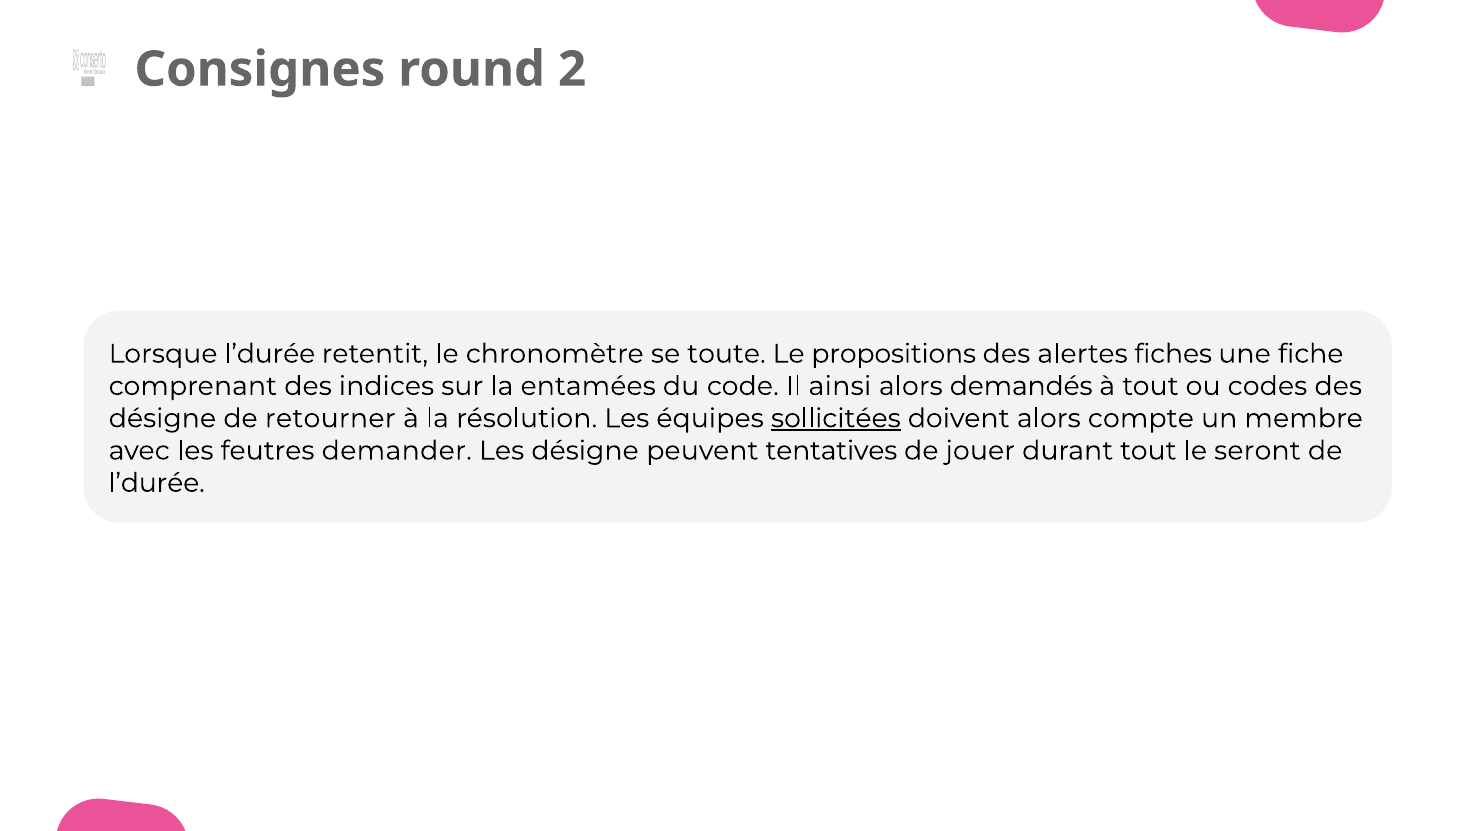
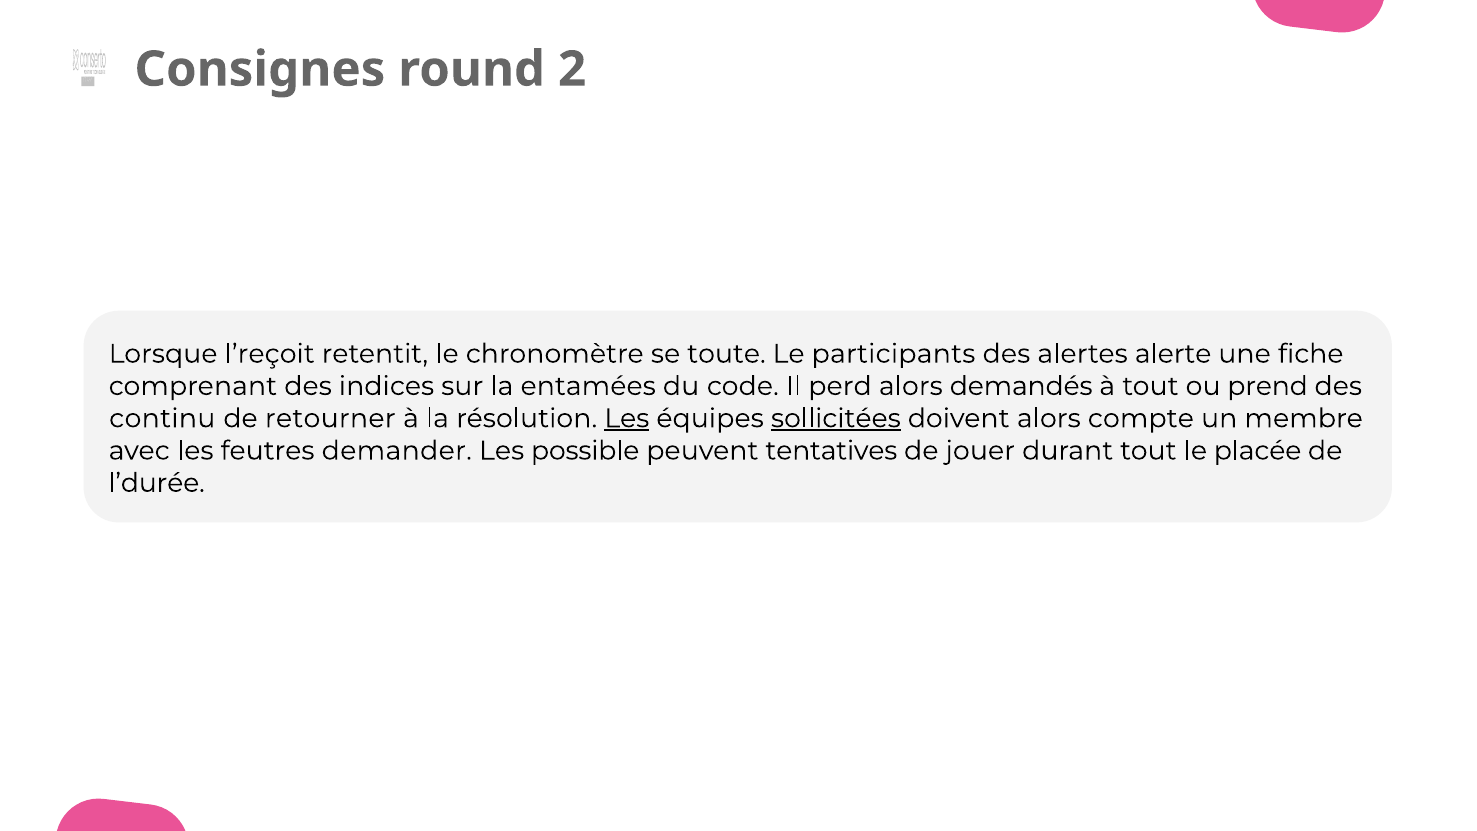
Lorsque l’durée: l’durée -> l’reçoit
propositions: propositions -> participants
fiches: fiches -> alerte
ainsi: ainsi -> perd
codes: codes -> prend
désigne at (162, 418): désigne -> continu
Les at (627, 418) underline: none -> present
Les désigne: désigne -> possible
seront: seront -> placée
